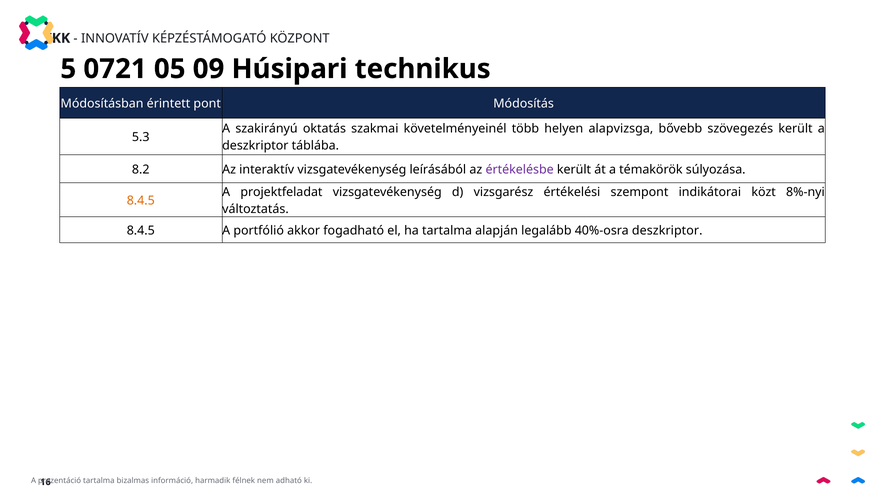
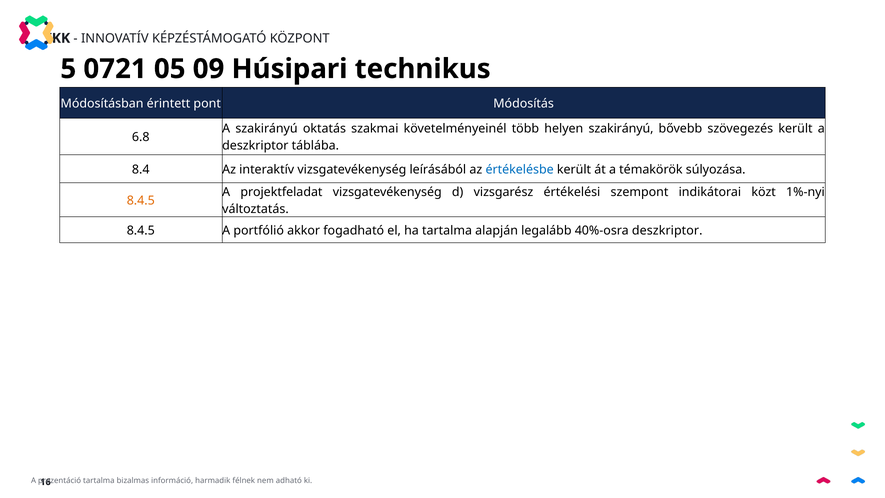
helyen alapvizsga: alapvizsga -> szakirányú
5.3: 5.3 -> 6.8
8.2: 8.2 -> 8.4
értékelésbe colour: purple -> blue
8%-nyi: 8%-nyi -> 1%-nyi
